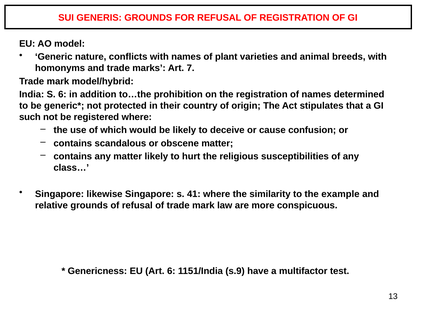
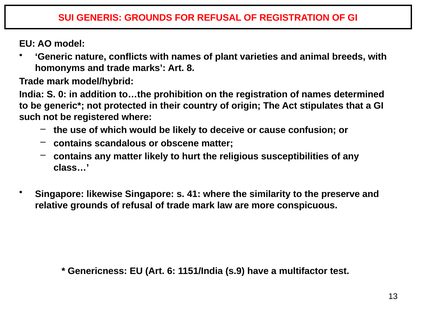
7: 7 -> 8
S 6: 6 -> 0
example: example -> preserve
